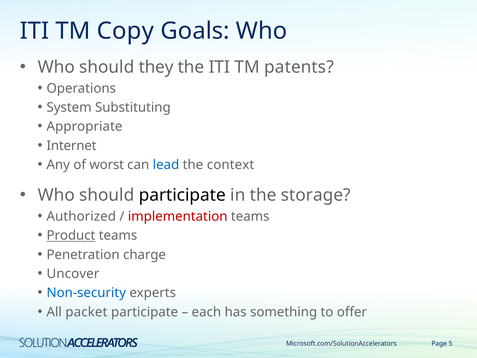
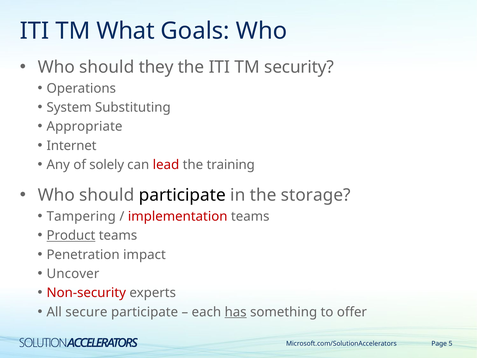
Copy: Copy -> What
patents: patents -> security
worst: worst -> solely
lead colour: blue -> red
context: context -> training
Authorized: Authorized -> Tampering
charge: charge -> impact
Non-security colour: blue -> red
packet: packet -> secure
has underline: none -> present
